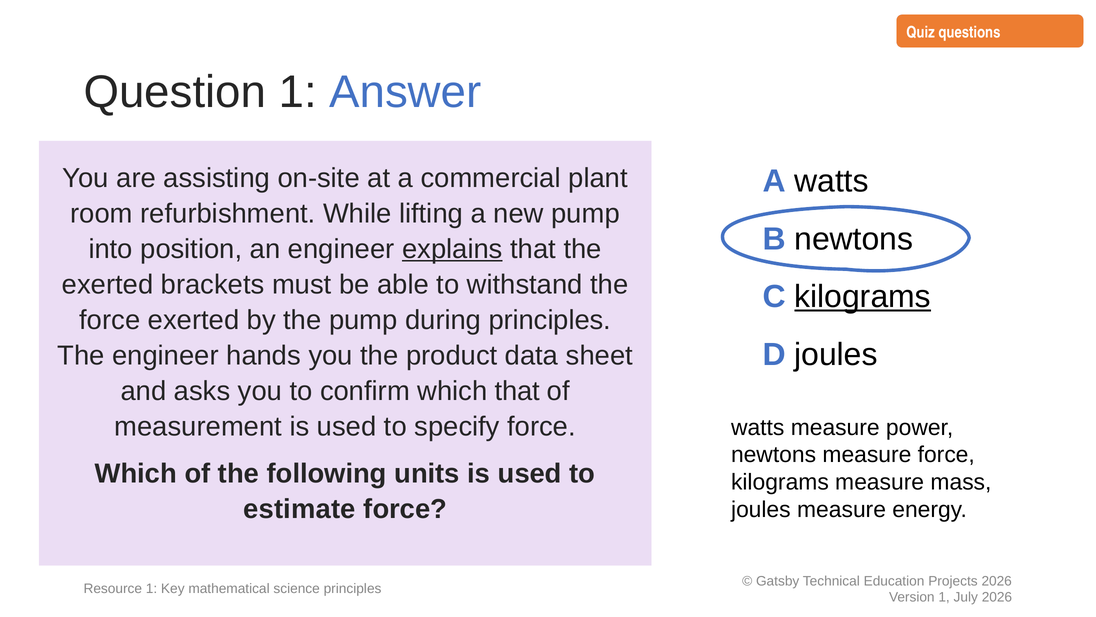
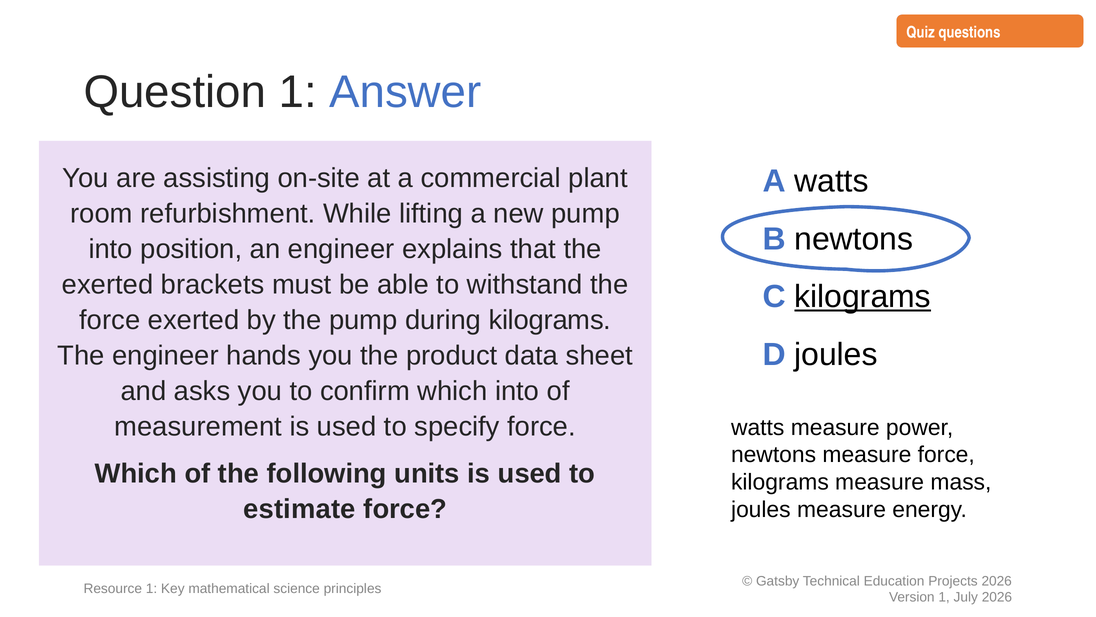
explains underline: present -> none
during principles: principles -> kilograms
which that: that -> into
